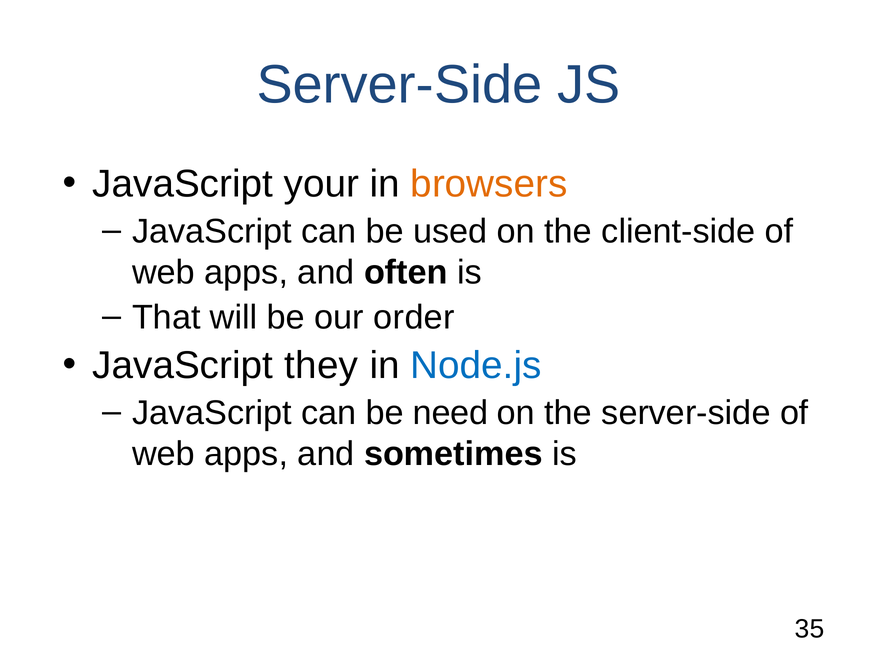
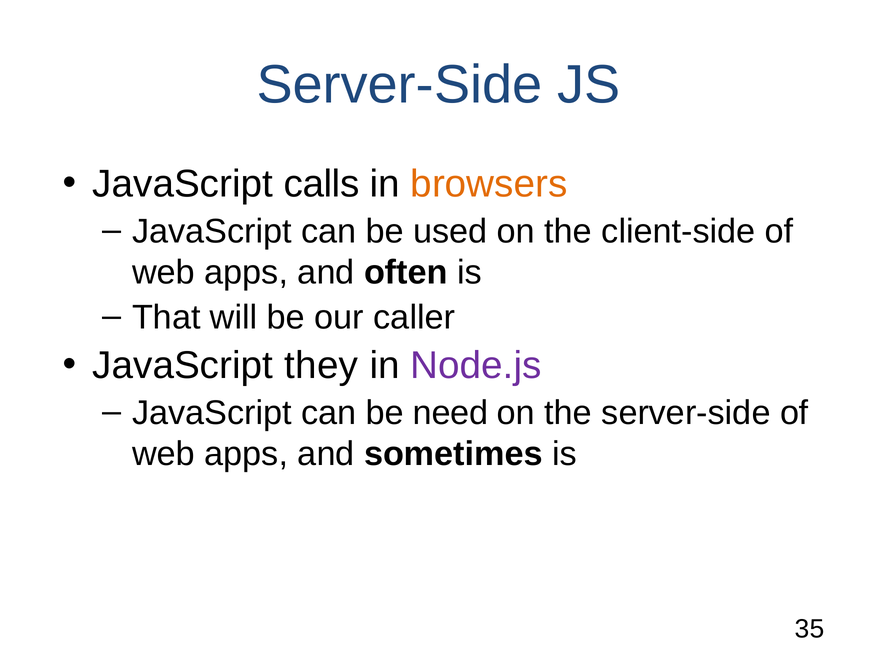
your: your -> calls
order: order -> caller
Node.js colour: blue -> purple
